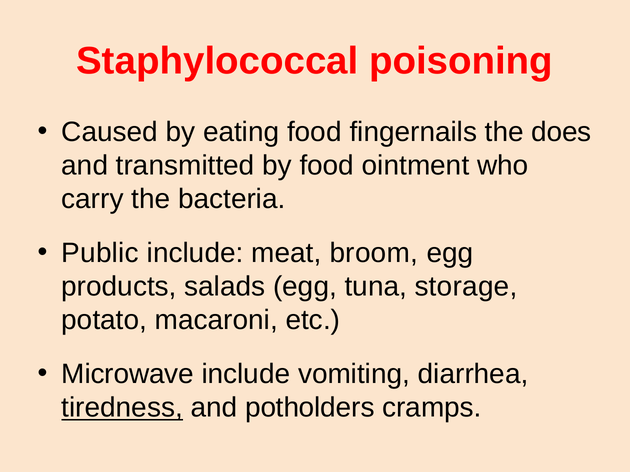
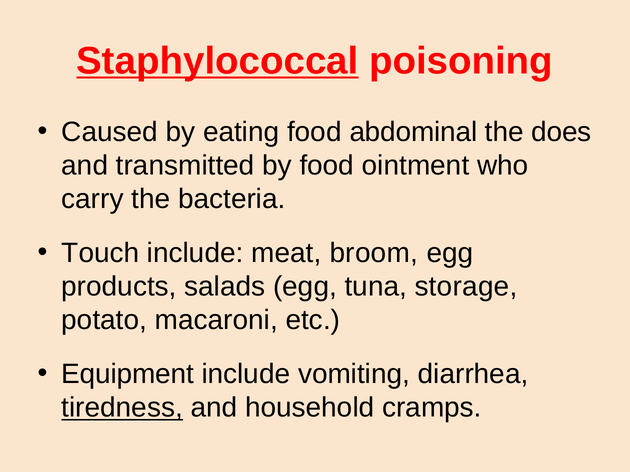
Staphylococcal underline: none -> present
fingernails: fingernails -> abdominal
Public: Public -> Touch
Microwave: Microwave -> Equipment
potholders: potholders -> household
